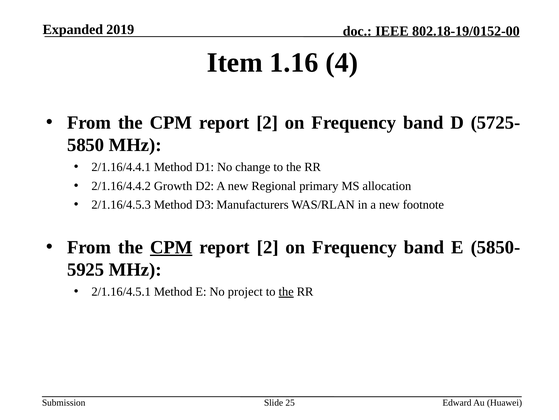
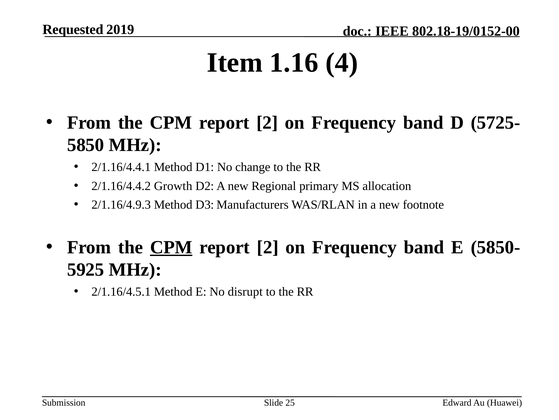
Expanded: Expanded -> Requested
2/1.16/4.5.3: 2/1.16/4.5.3 -> 2/1.16/4.9.3
project: project -> disrupt
the at (286, 291) underline: present -> none
